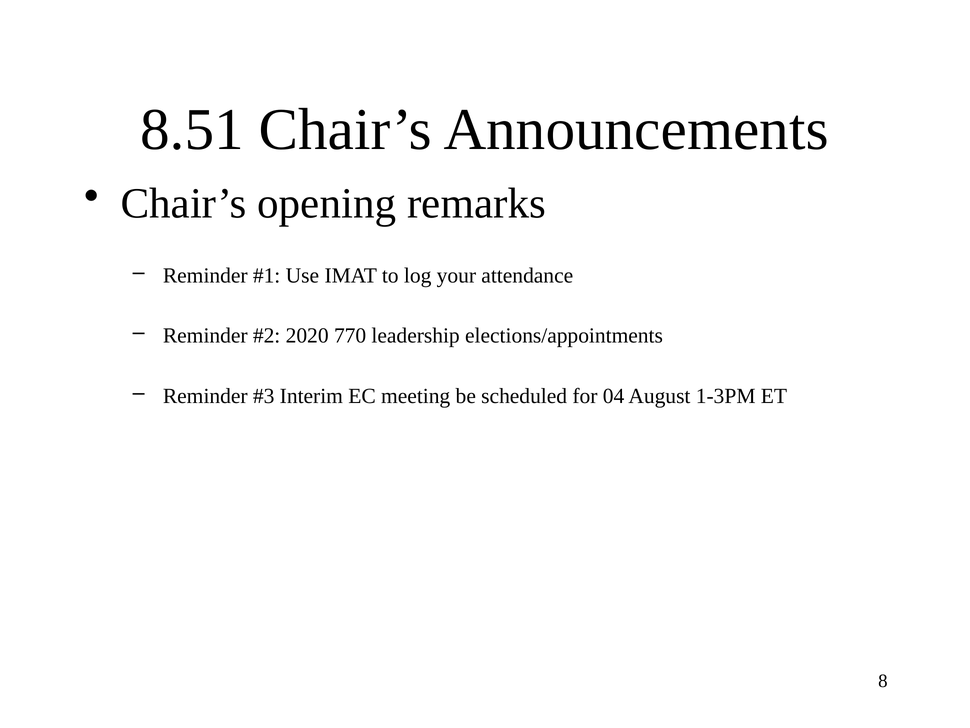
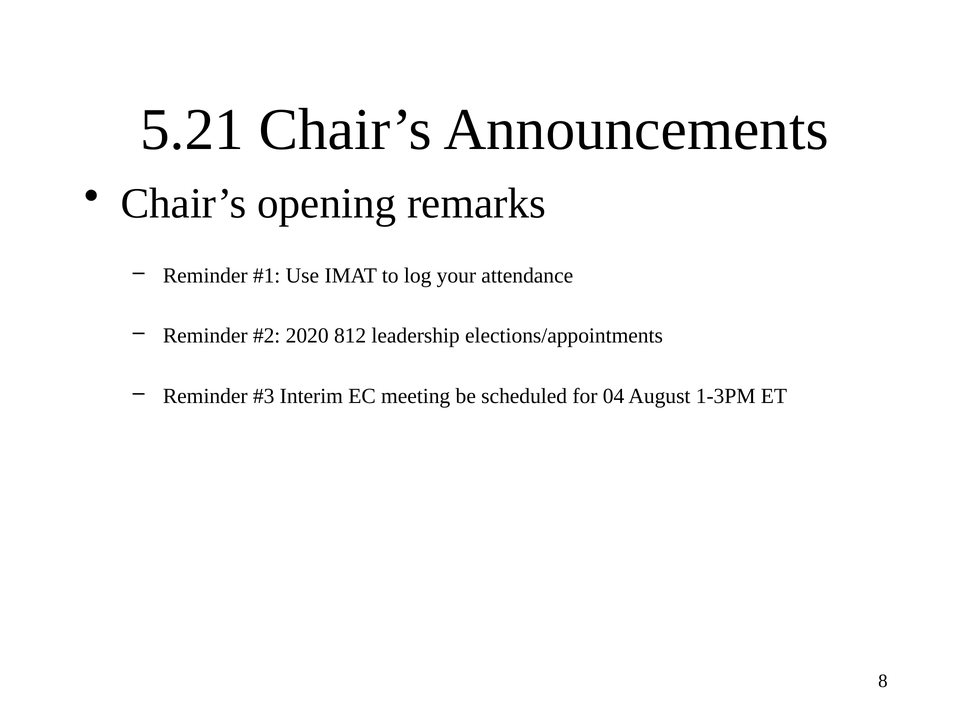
8.51: 8.51 -> 5.21
770: 770 -> 812
